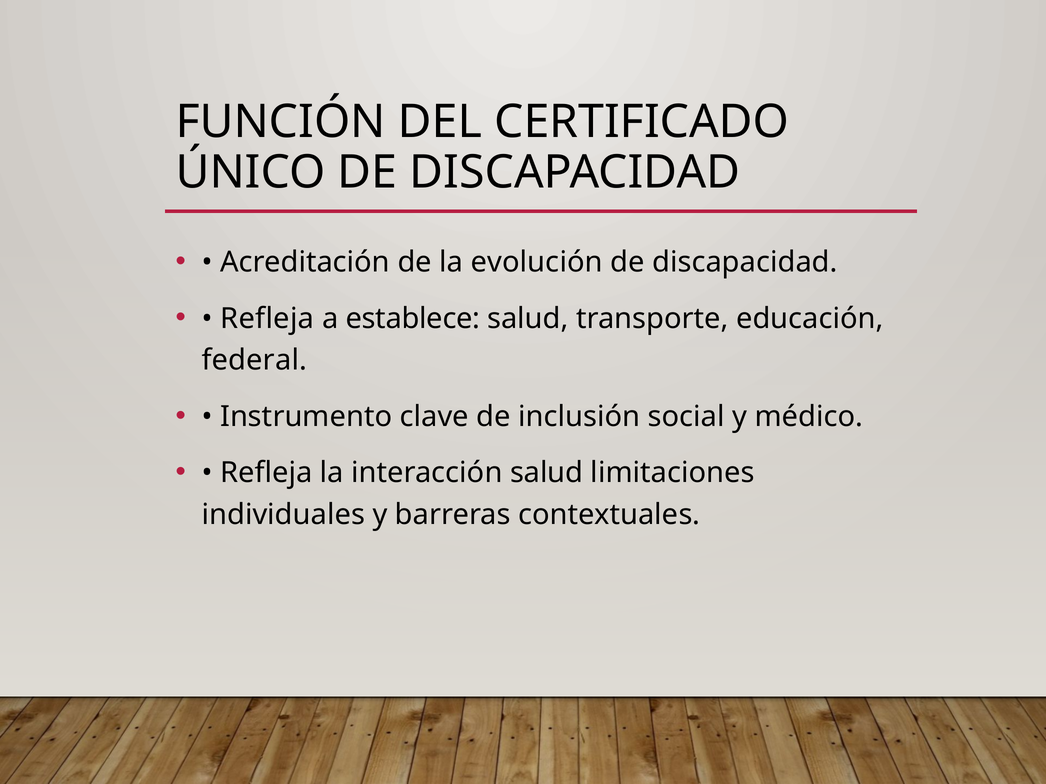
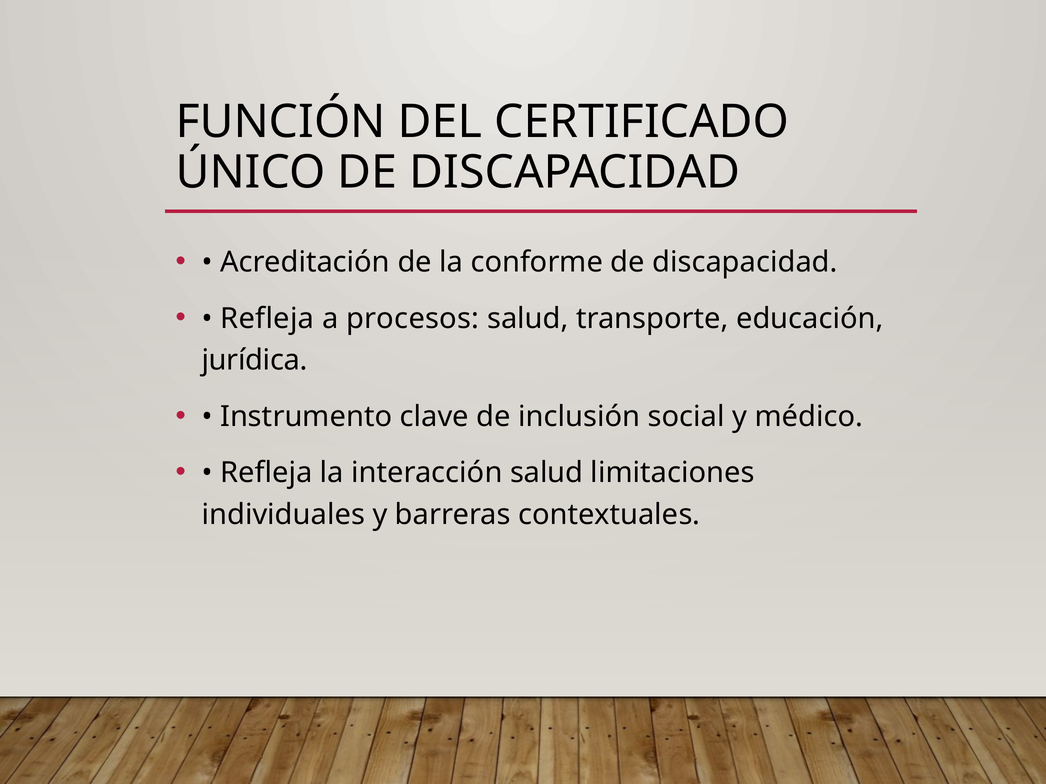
evolución: evolución -> conforme
establece: establece -> procesos
federal: federal -> jurídica
